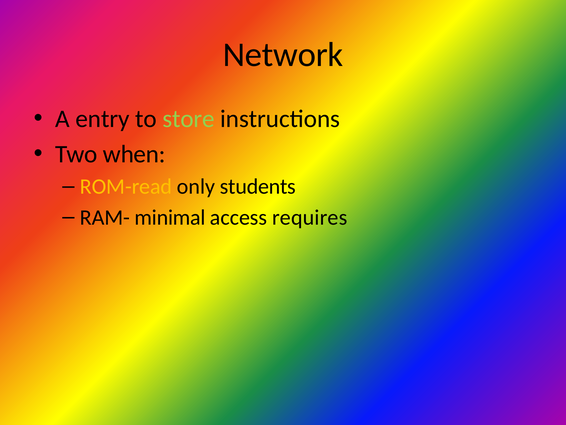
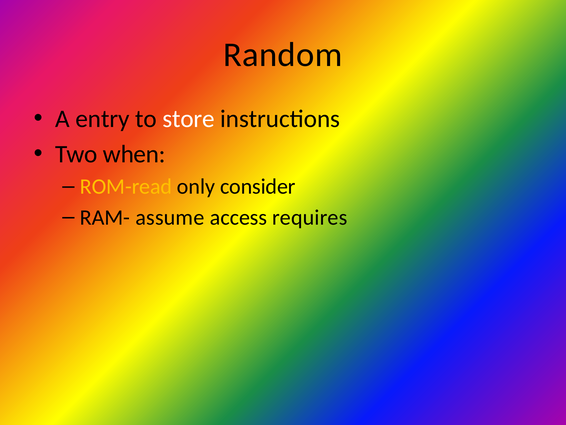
Network: Network -> Random
store colour: light green -> white
students: students -> consider
minimal: minimal -> assume
